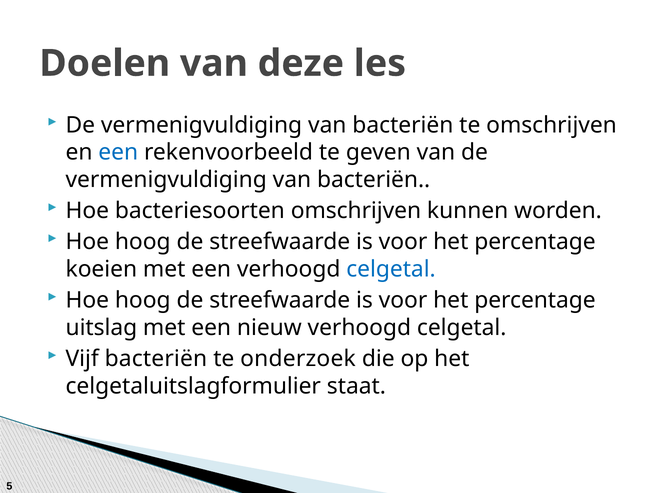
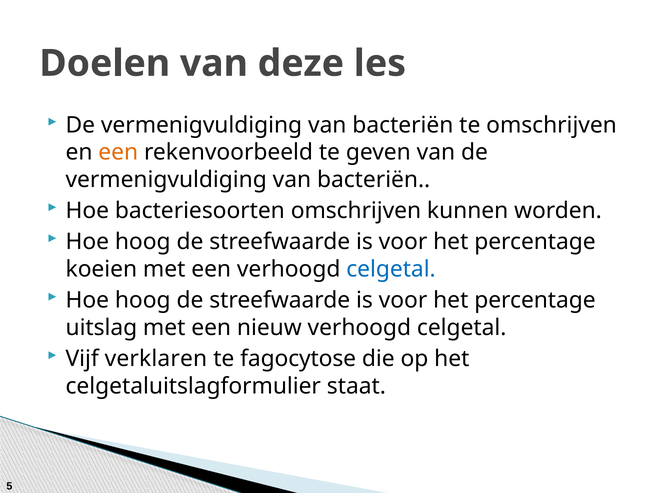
een at (118, 152) colour: blue -> orange
Vijf bacteriën: bacteriën -> verklaren
onderzoek: onderzoek -> fagocytose
